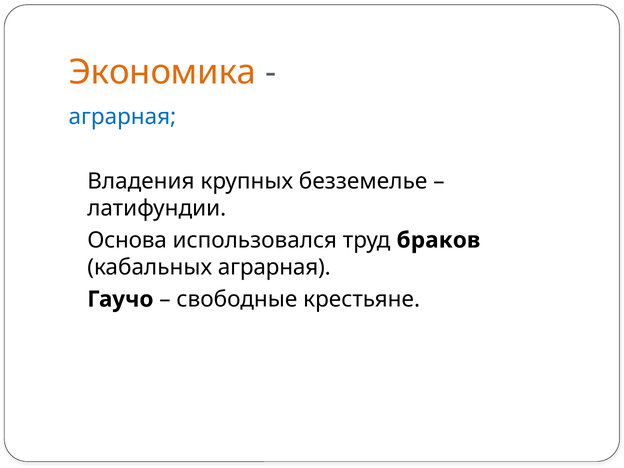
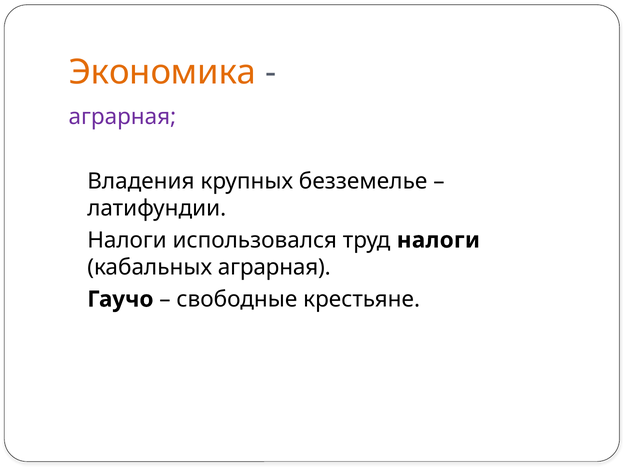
аграрная at (122, 117) colour: blue -> purple
Основа at (127, 240): Основа -> Налоги
труд браков: браков -> налоги
